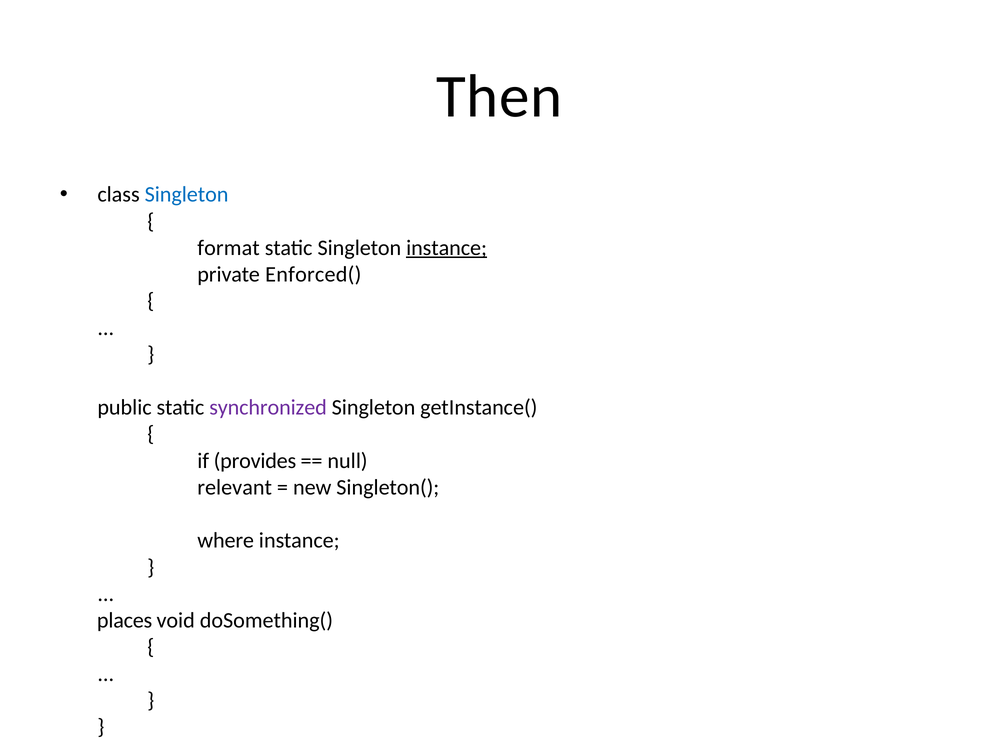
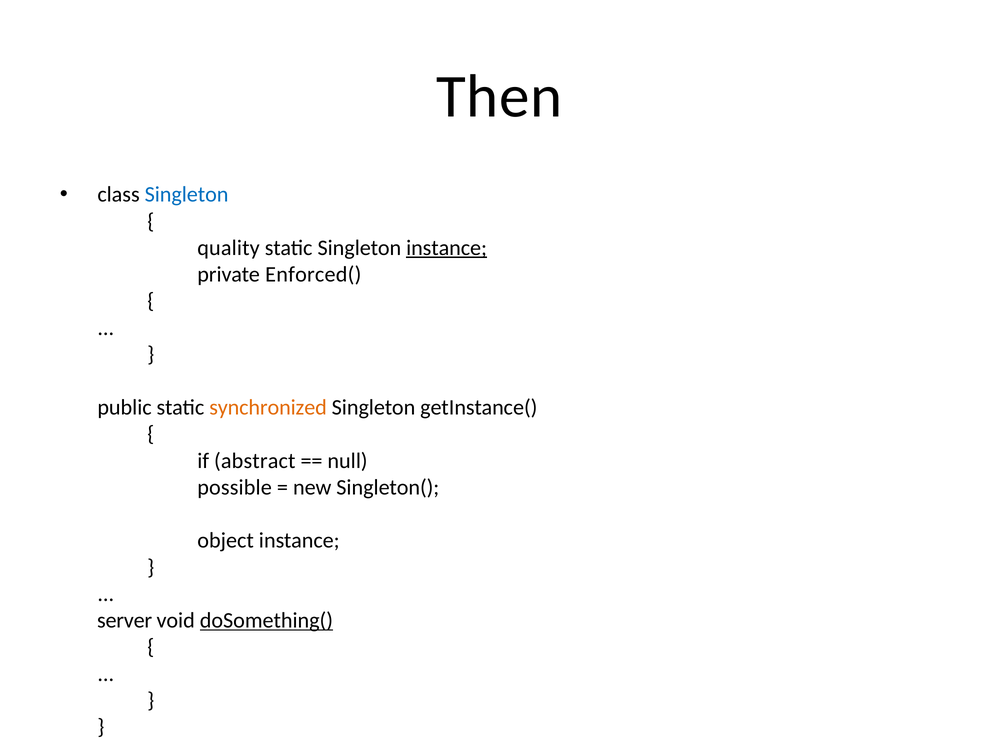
format: format -> quality
synchronized colour: purple -> orange
provides: provides -> abstract
relevant: relevant -> possible
where: where -> object
places: places -> server
doSomething( underline: none -> present
